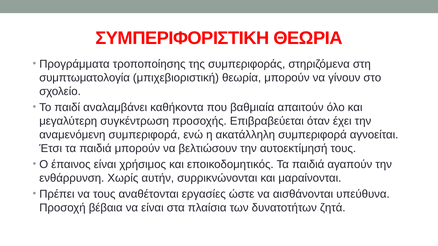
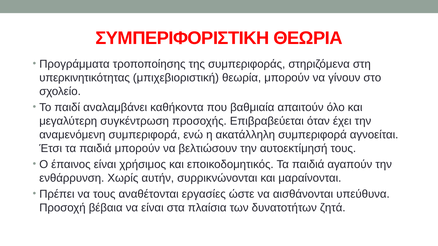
συμπτωματολογία: συμπτωματολογία -> υπερκινητικότητας
